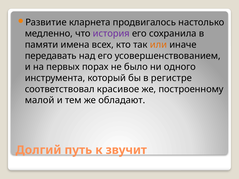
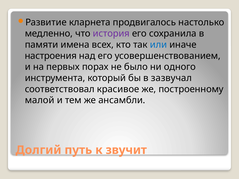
или colour: orange -> blue
передавать: передавать -> настроения
регистре: регистре -> зазвучал
обладают: обладают -> ансамбли
